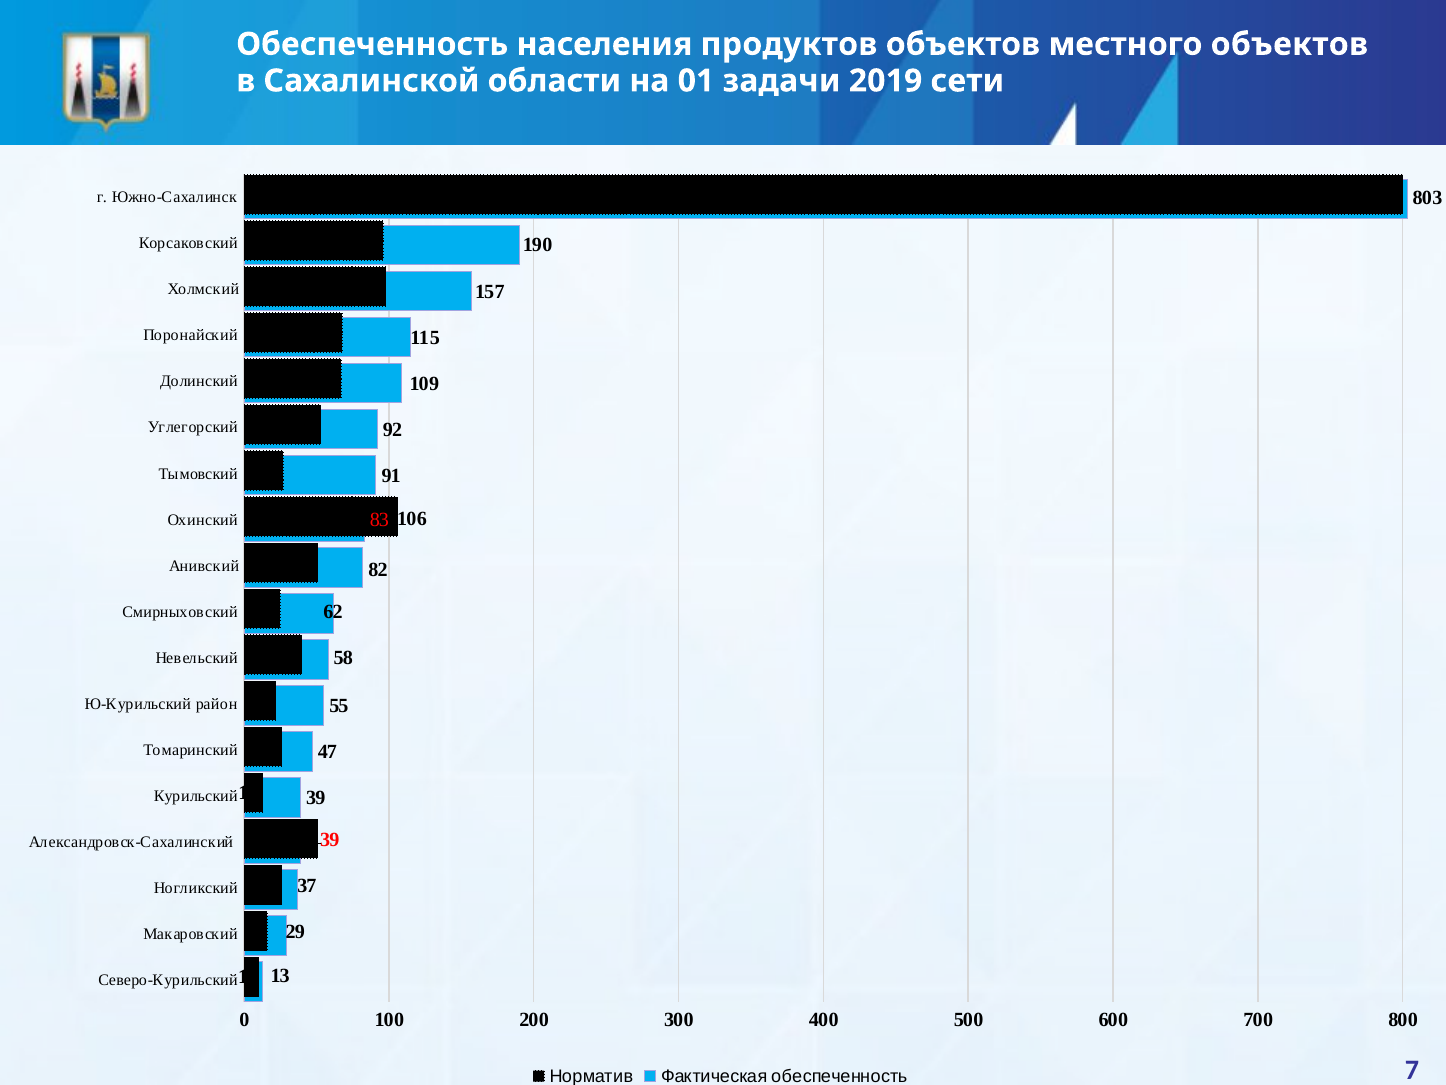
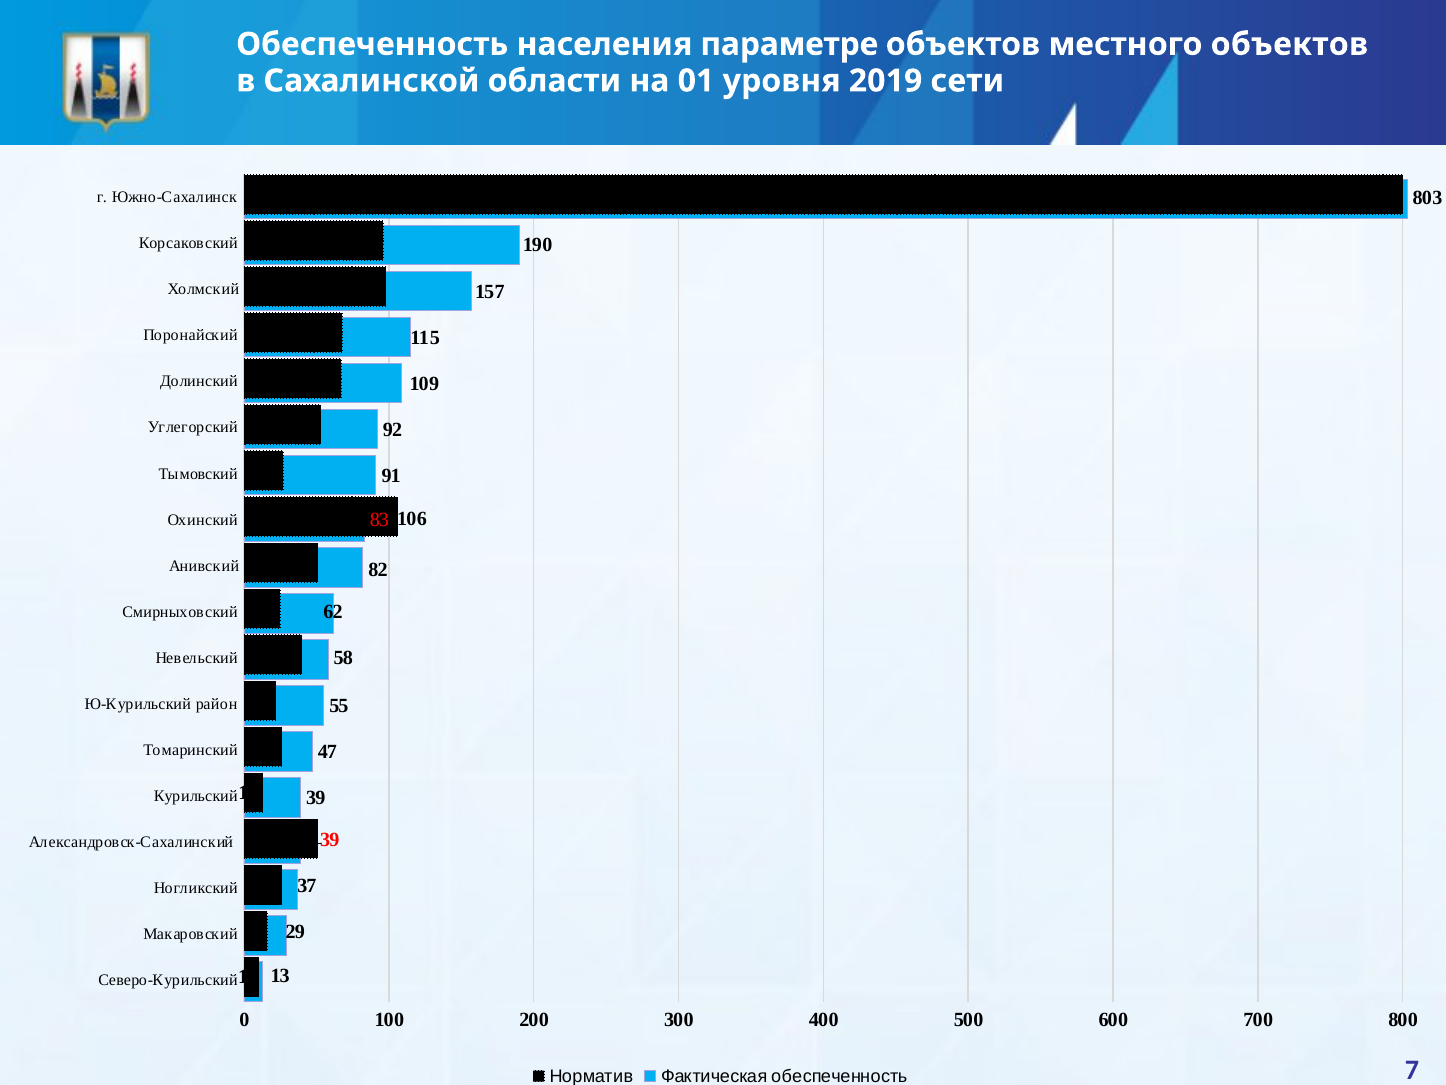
продуктов: продуктов -> параметре
задачи: задачи -> уровня
